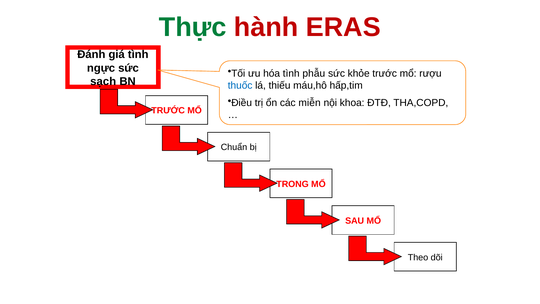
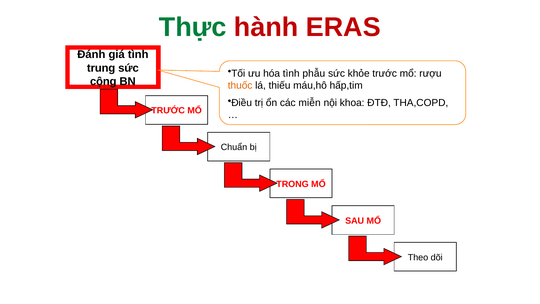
ngực: ngực -> trung
sạch: sạch -> cộng
thuốc colour: blue -> orange
